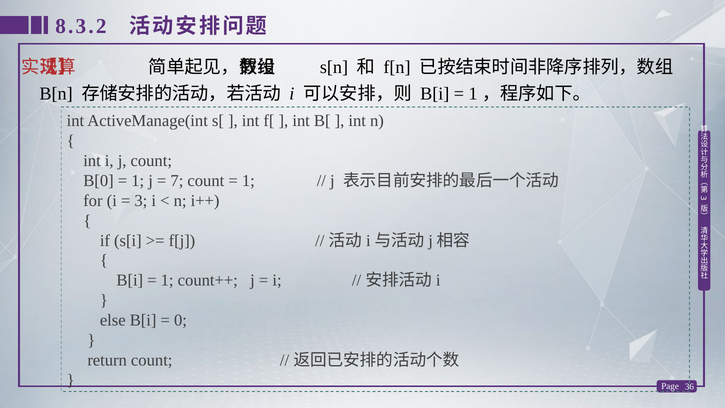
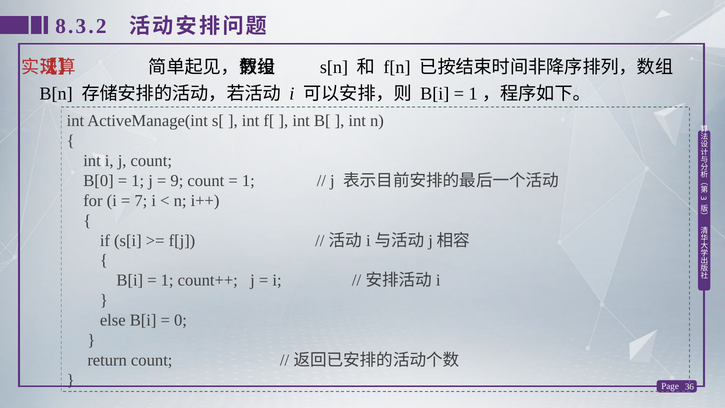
7: 7 -> 9
3 at (141, 201): 3 -> 7
